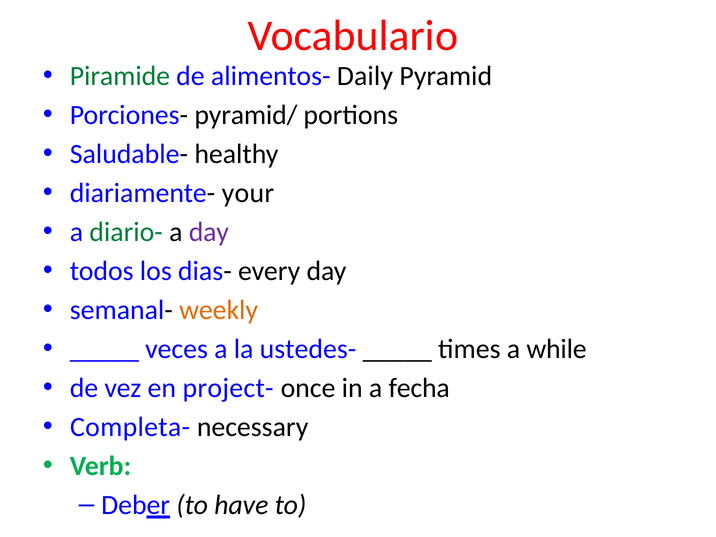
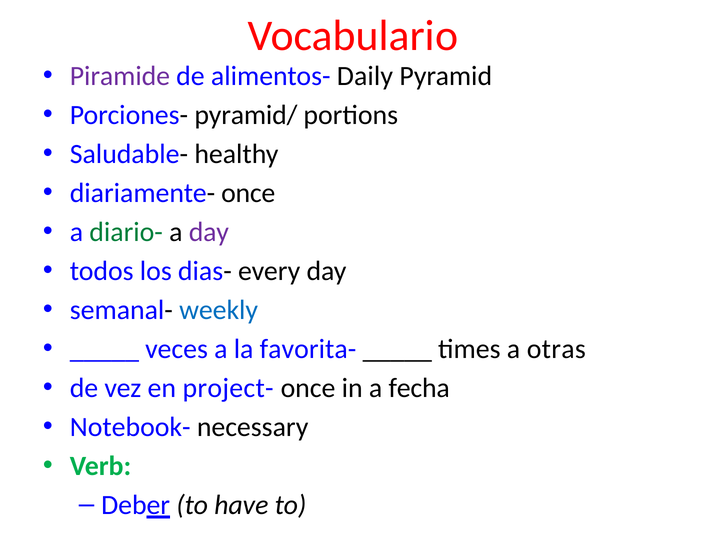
Piramide colour: green -> purple
diariamente- your: your -> once
weekly colour: orange -> blue
ustedes-: ustedes- -> favorita-
while: while -> otras
Completa-: Completa- -> Notebook-
